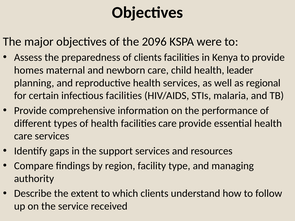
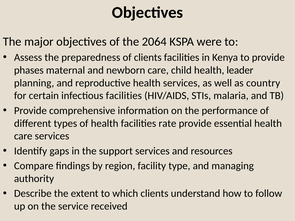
2096: 2096 -> 2064
homes: homes -> phases
regional: regional -> country
facilities care: care -> rate
